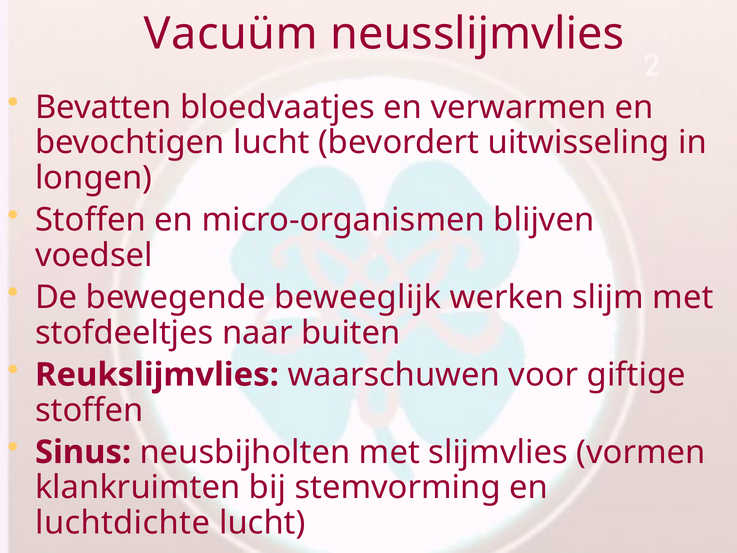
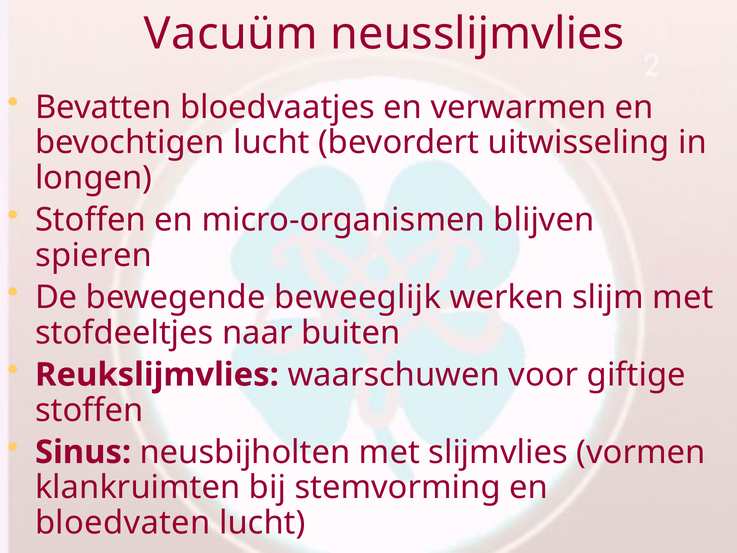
voedsel: voedsel -> spieren
luchtdichte: luchtdichte -> bloedvaten
